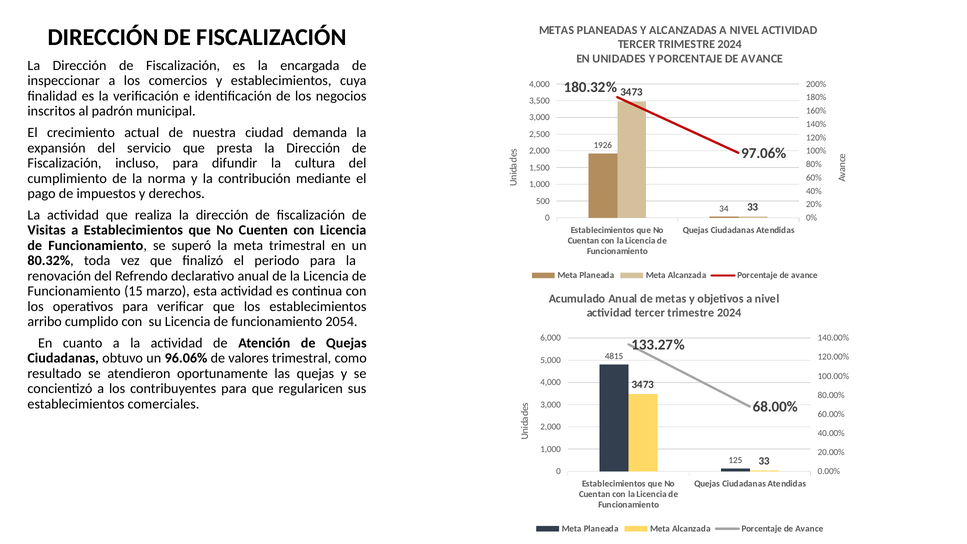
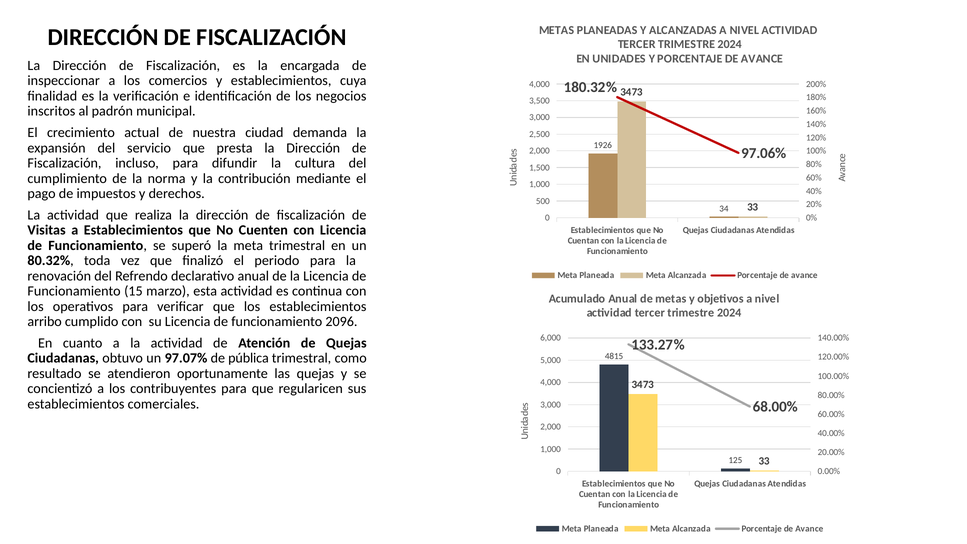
2054: 2054 -> 2096
96.06%: 96.06% -> 97.07%
valores: valores -> pública
